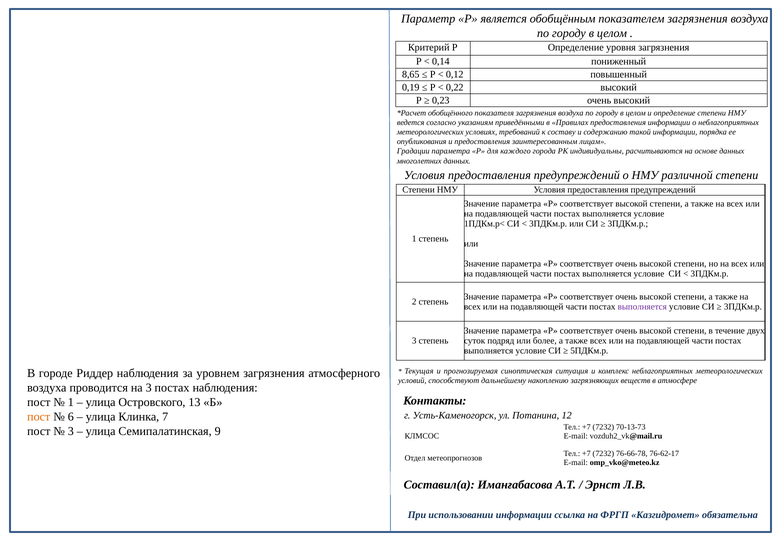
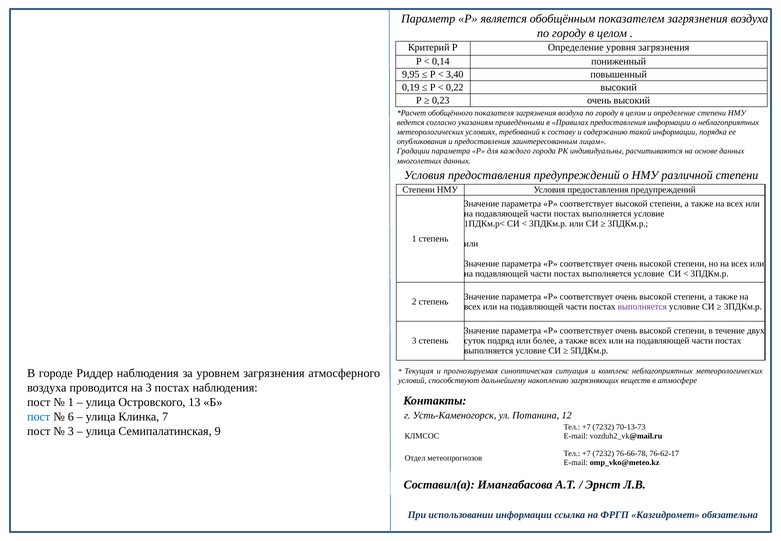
8,65: 8,65 -> 9,95
0,12: 0,12 -> 3,40
пост at (39, 416) colour: orange -> blue
